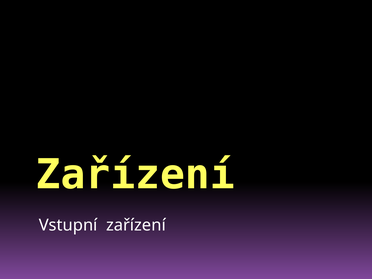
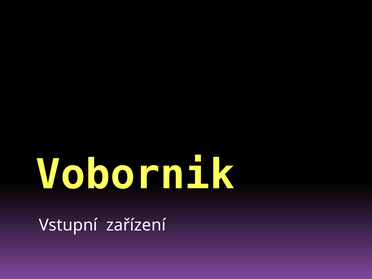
Zařízení at (135, 175): Zařízení -> Vobornik
